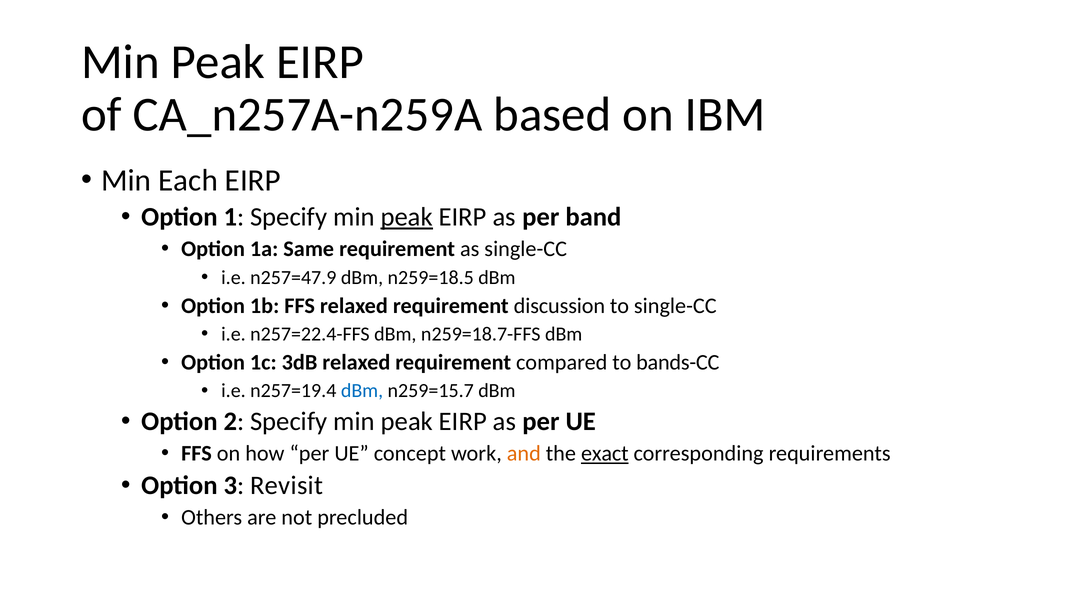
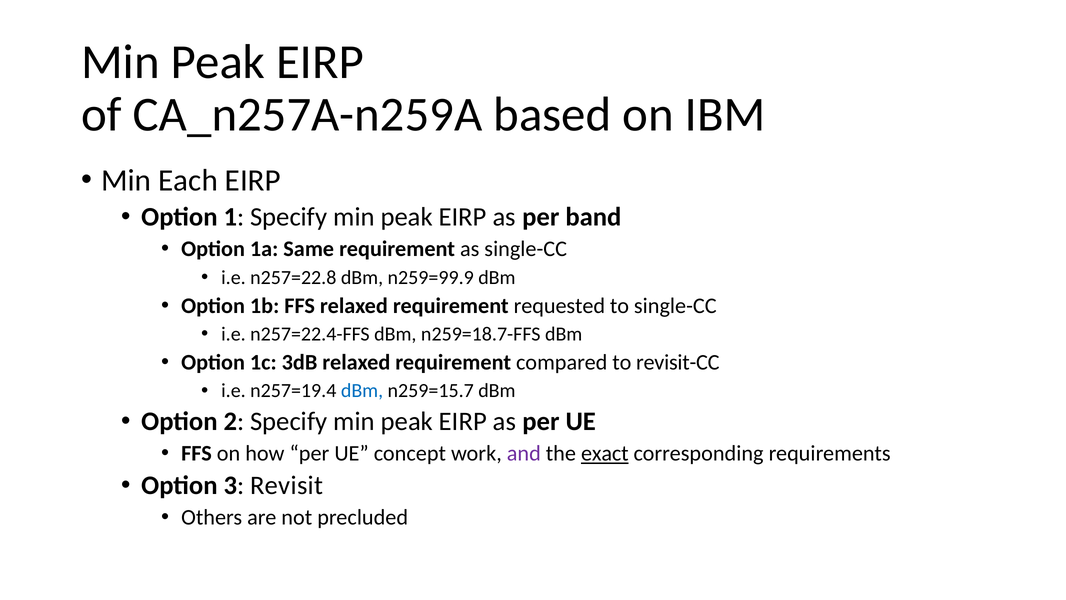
peak at (407, 217) underline: present -> none
n257=47.9: n257=47.9 -> n257=22.8
n259=18.5: n259=18.5 -> n259=99.9
discussion: discussion -> requested
bands-CC: bands-CC -> revisit-CC
and colour: orange -> purple
